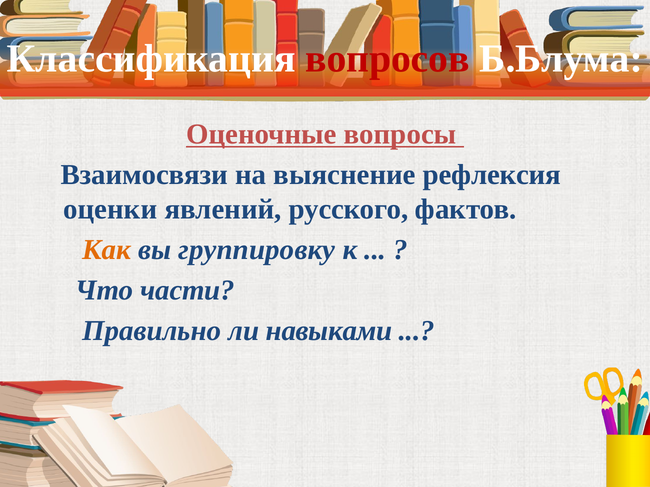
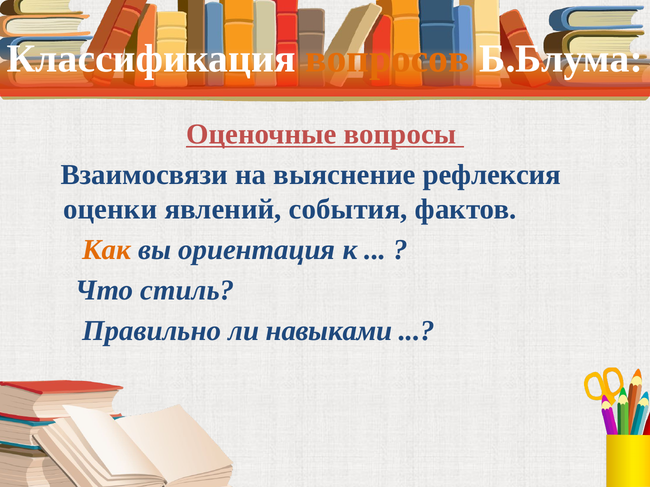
вопросов colour: red -> orange
русского: русского -> события
группировку: группировку -> ориентация
части: части -> стиль
